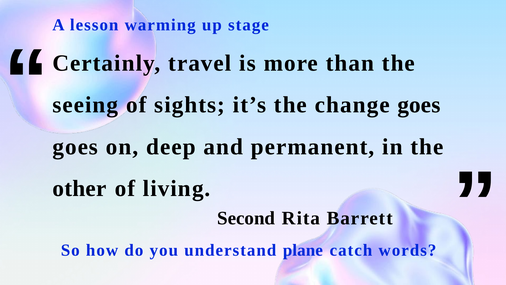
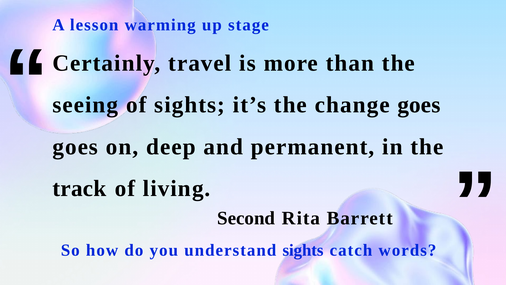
other: other -> track
understand plane: plane -> sights
